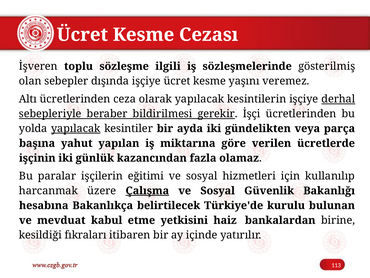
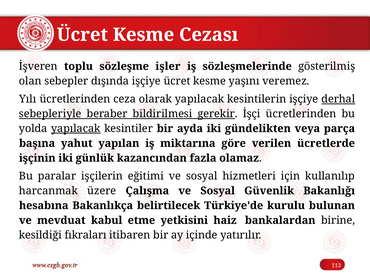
ilgili: ilgili -> işler
Altı: Altı -> Yılı
Çalışma underline: present -> none
